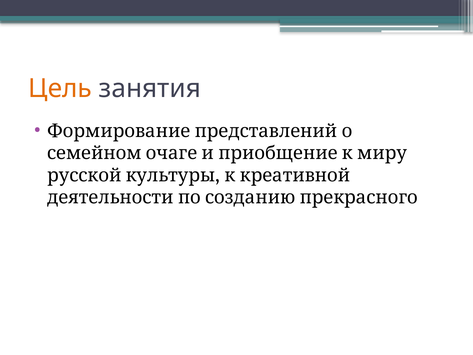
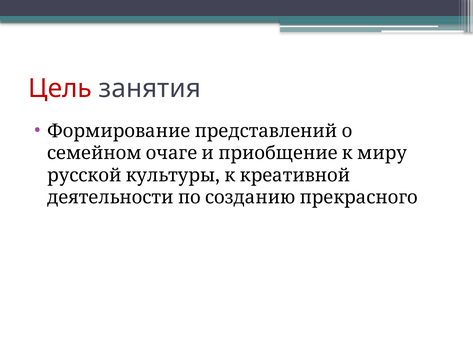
Цель colour: orange -> red
